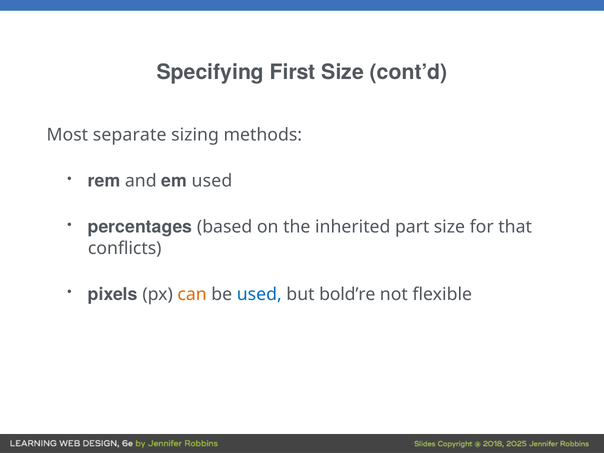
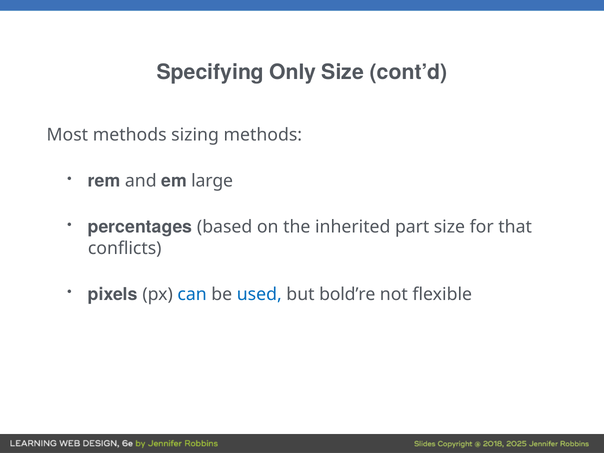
First: First -> Only
Most separate: separate -> methods
em used: used -> large
can colour: orange -> blue
